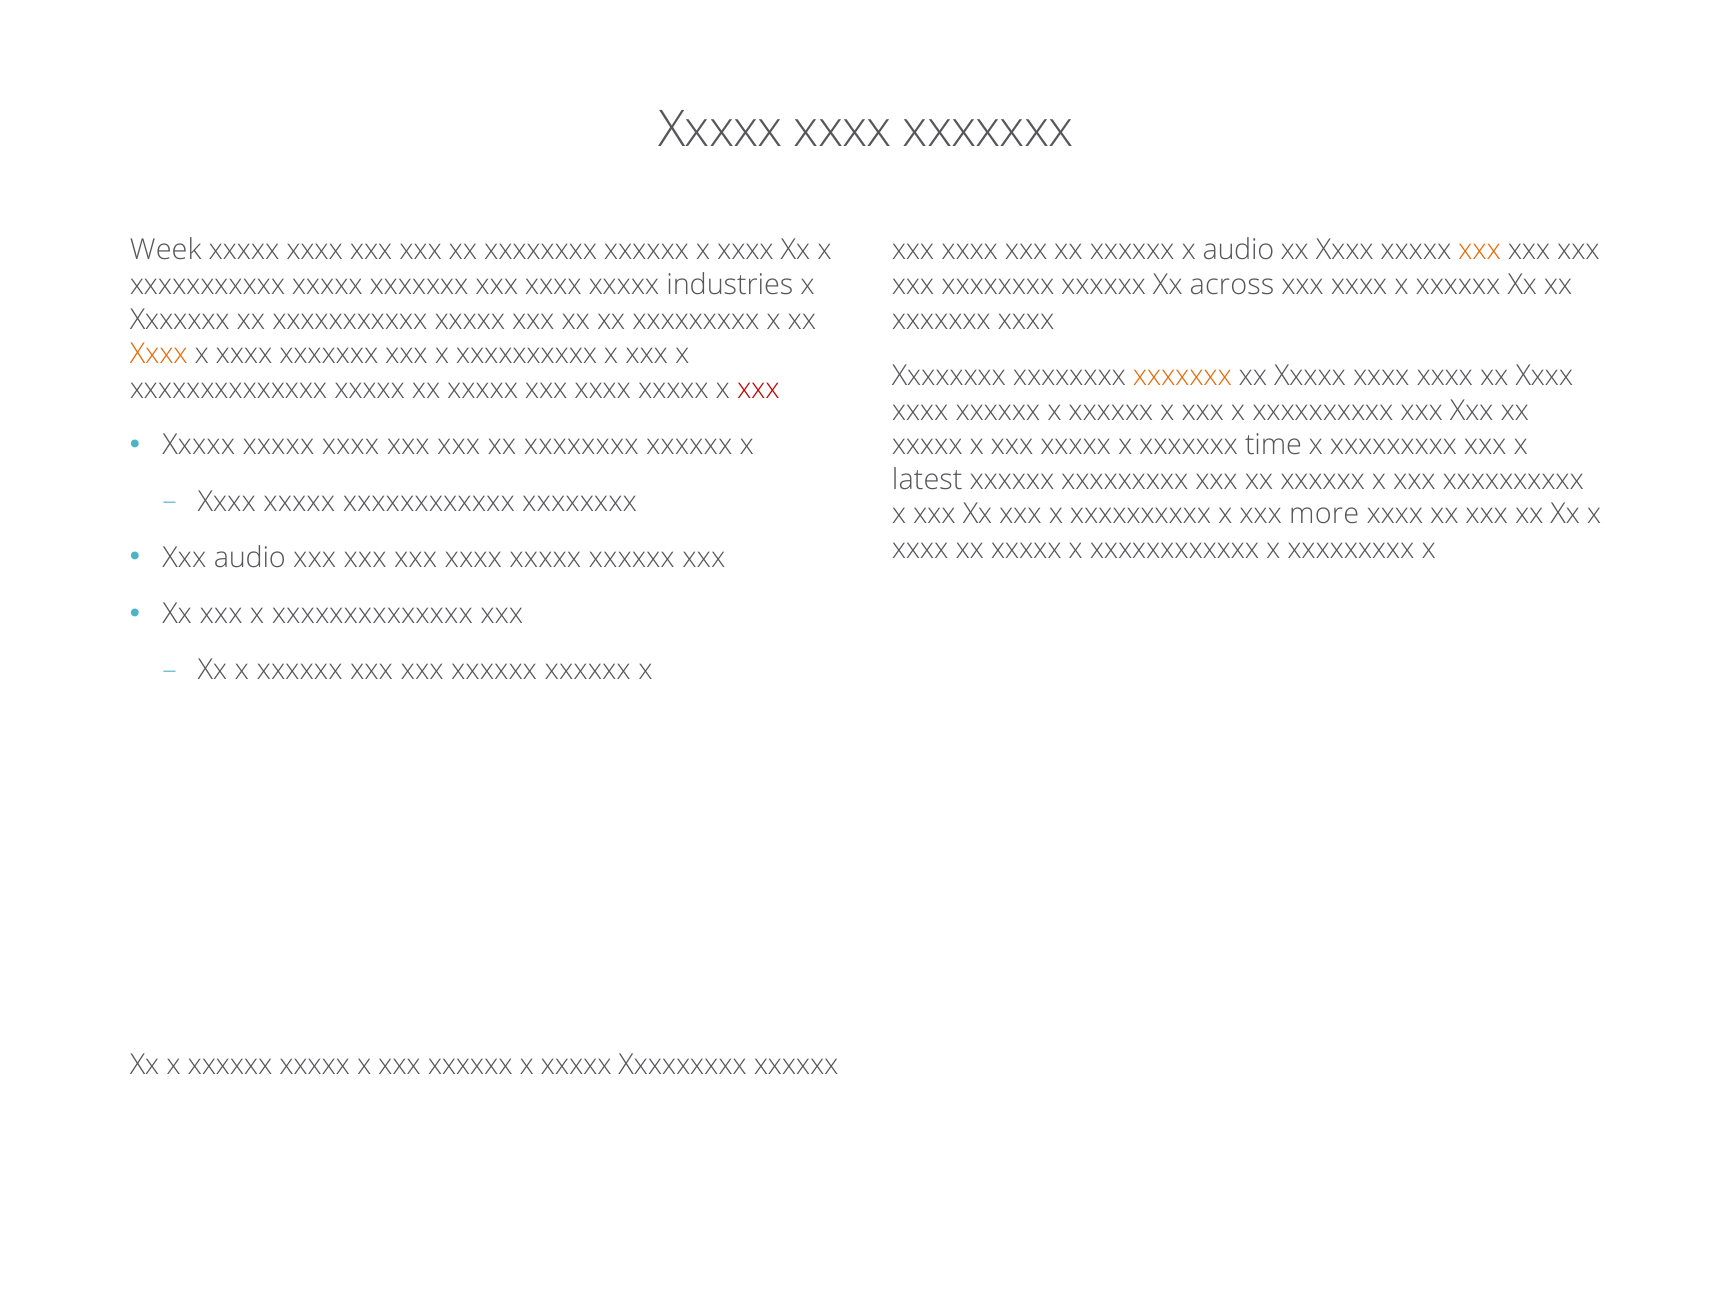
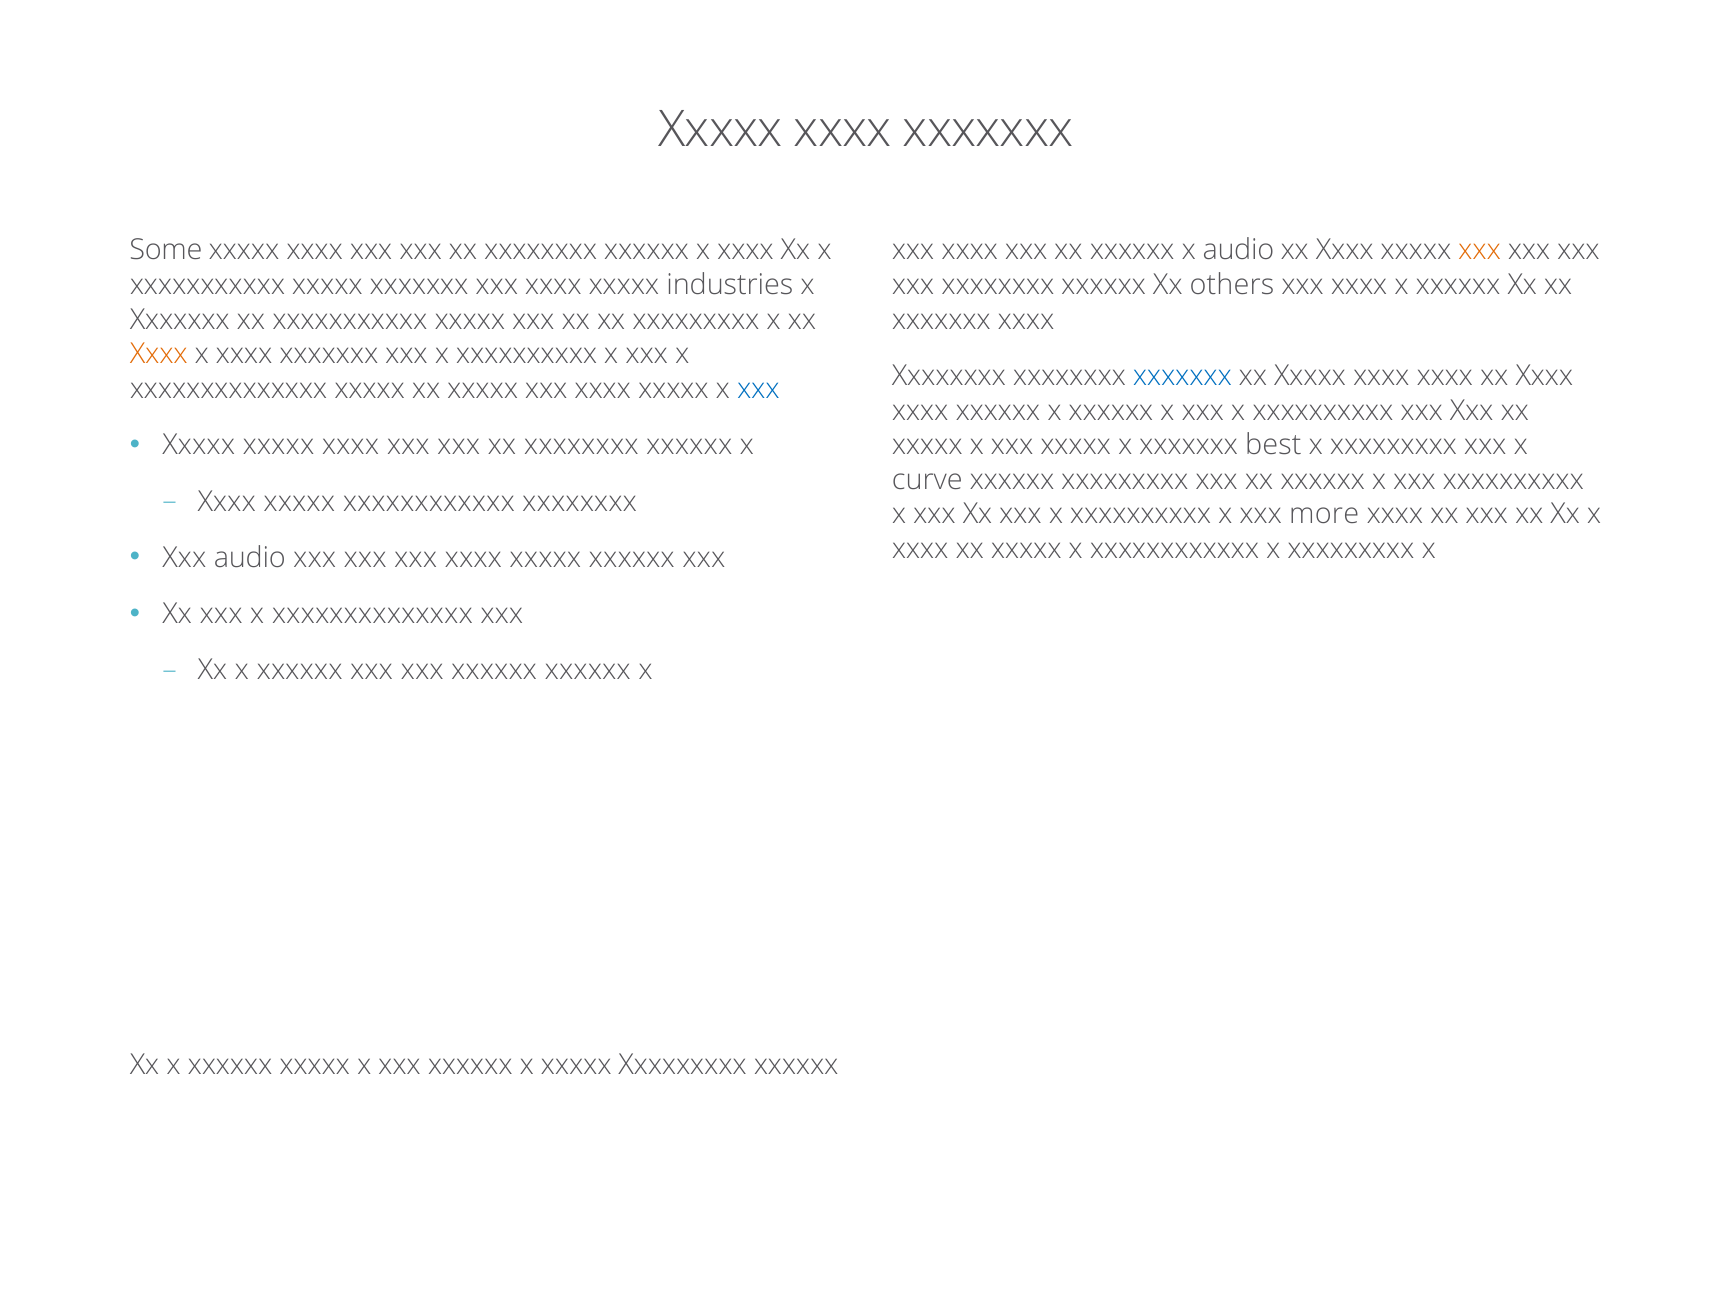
Week: Week -> Some
across: across -> others
xxxxxxx at (1182, 376) colour: orange -> blue
xxx at (758, 389) colour: red -> blue
time: time -> best
latest: latest -> curve
